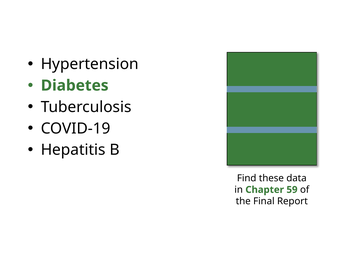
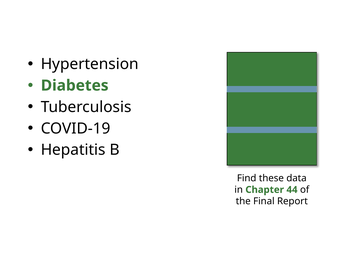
59: 59 -> 44
